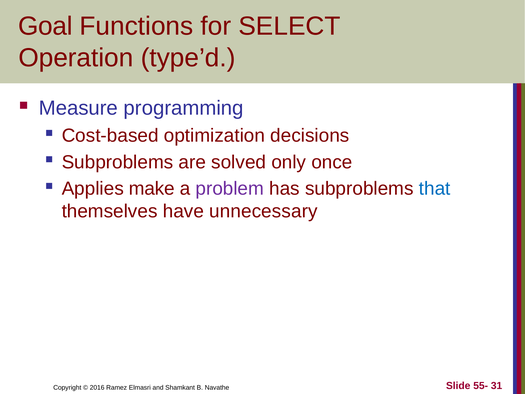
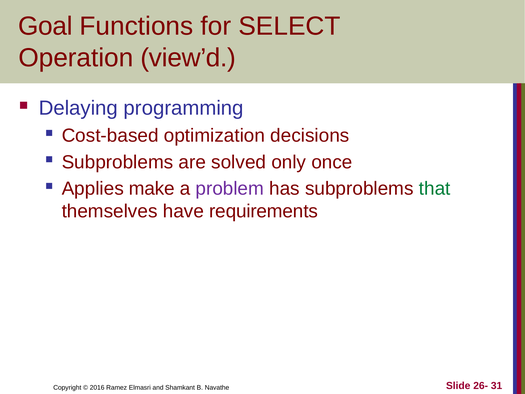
type’d: type’d -> view’d
Measure: Measure -> Delaying
that colour: blue -> green
unnecessary: unnecessary -> requirements
55-: 55- -> 26-
